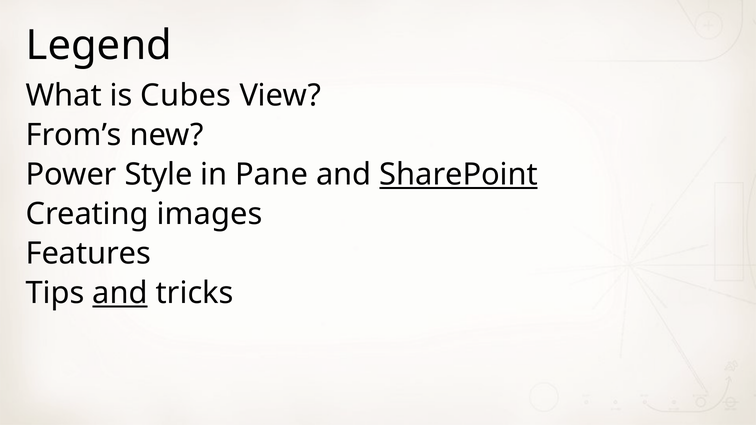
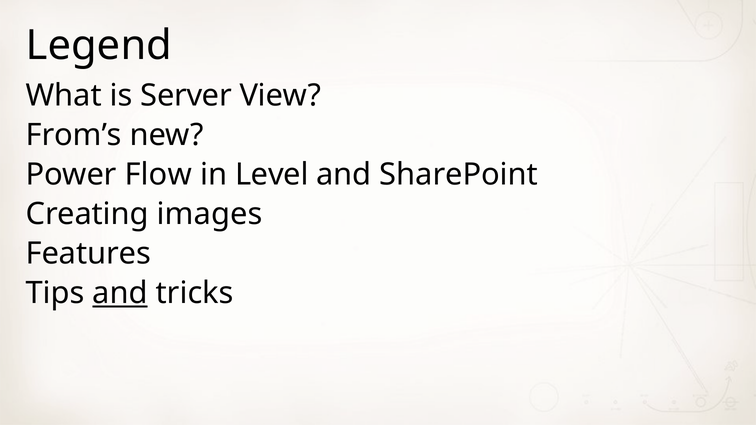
Cubes: Cubes -> Server
Style: Style -> Flow
Pane: Pane -> Level
SharePoint underline: present -> none
